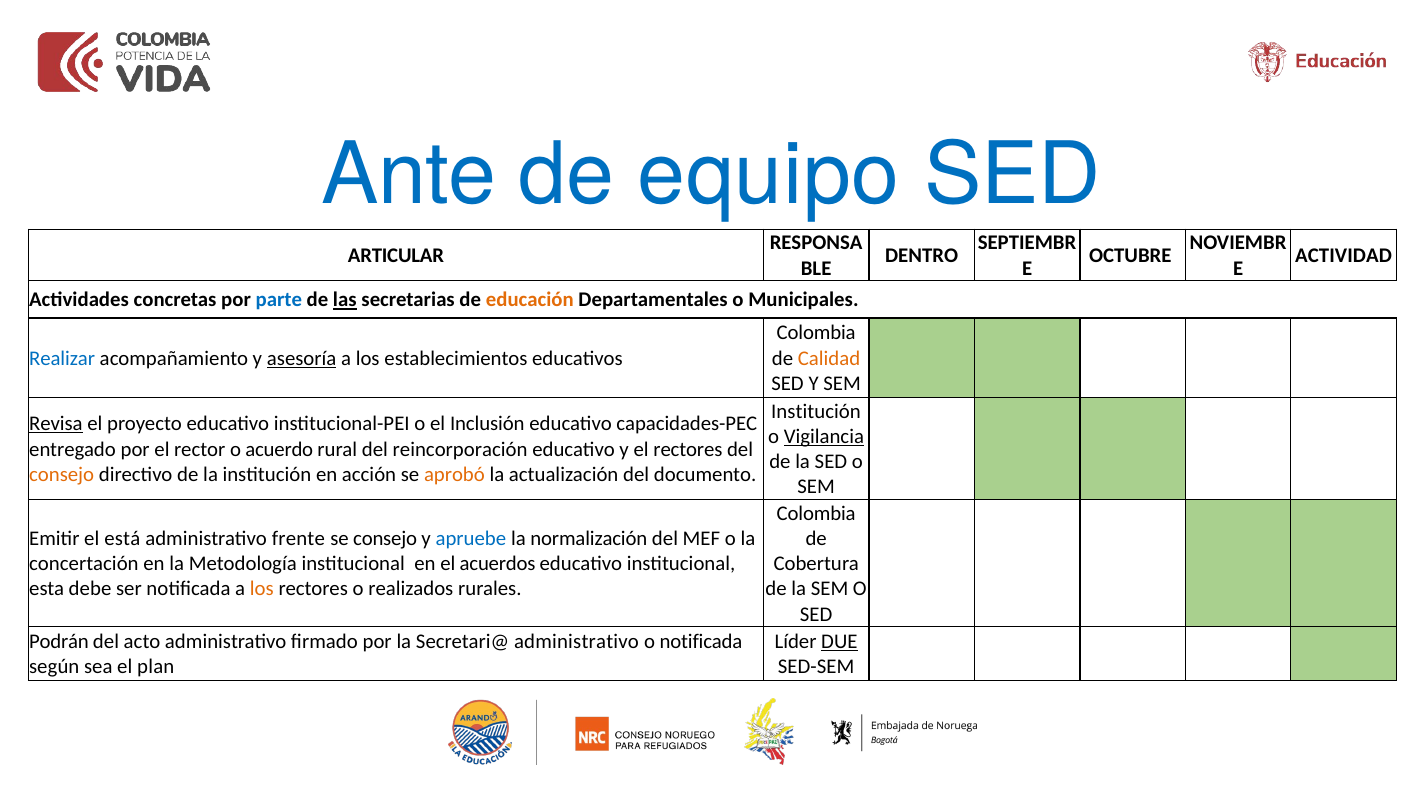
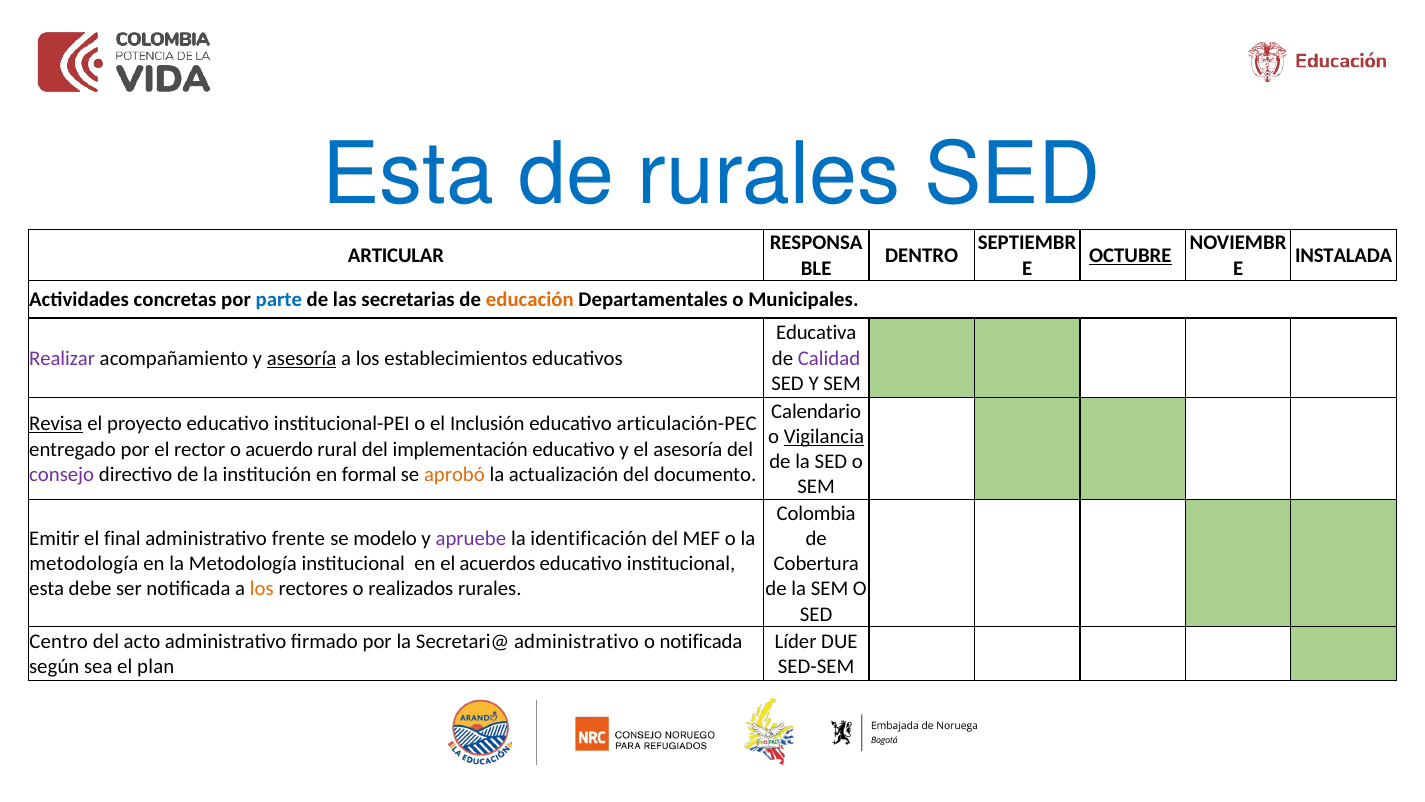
Ante at (409, 175): Ante -> Esta
de equipo: equipo -> rurales
OCTUBRE underline: none -> present
ACTIVIDAD: ACTIVIDAD -> INSTALADA
las underline: present -> none
Colombia at (816, 333): Colombia -> Educativa
Realizar colour: blue -> purple
Calidad colour: orange -> purple
Institución at (816, 411): Institución -> Calendario
capacidades-PEC: capacidades-PEC -> articulación-PEC
reincorporación: reincorporación -> implementación
el rectores: rectores -> asesoría
consejo at (62, 474) colour: orange -> purple
acción: acción -> formal
está: está -> final
se consejo: consejo -> modelo
apruebe colour: blue -> purple
normalización: normalización -> identificación
concertación at (84, 563): concertación -> metodología
Podrán: Podrán -> Centro
DUE underline: present -> none
